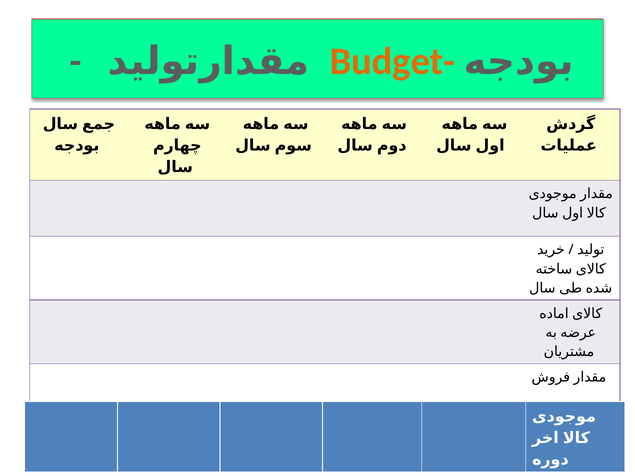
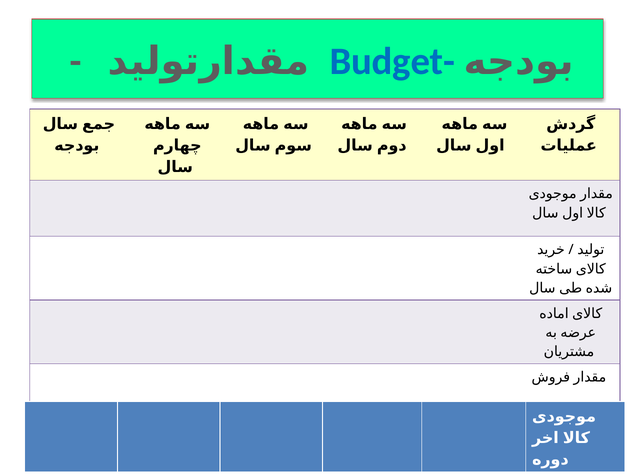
Budget- colour: orange -> blue
